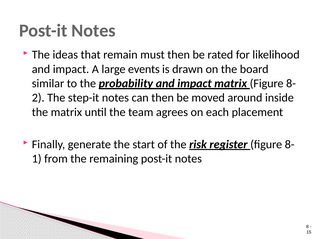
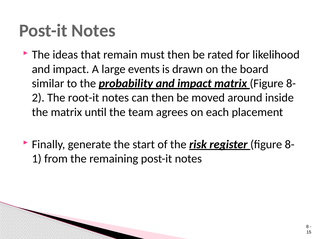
step-it: step-it -> root-it
